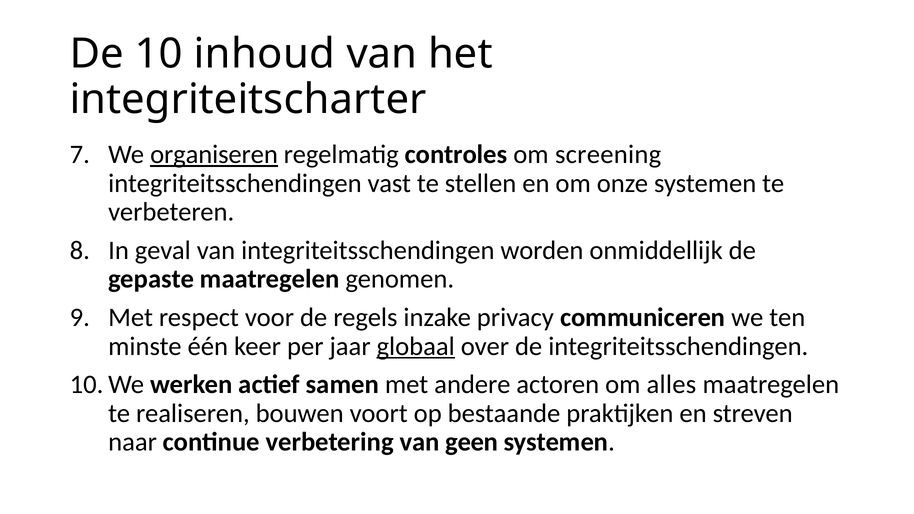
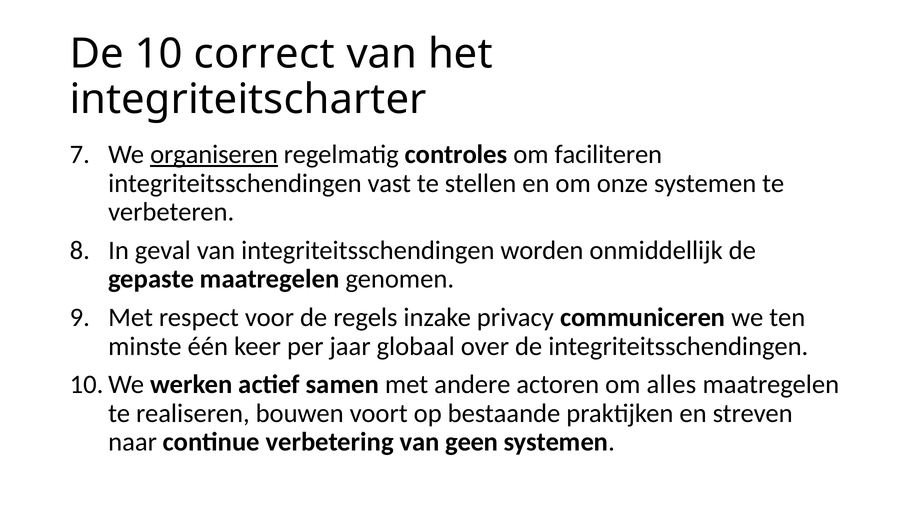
inhoud: inhoud -> correct
screening: screening -> faciliteren
globaal underline: present -> none
